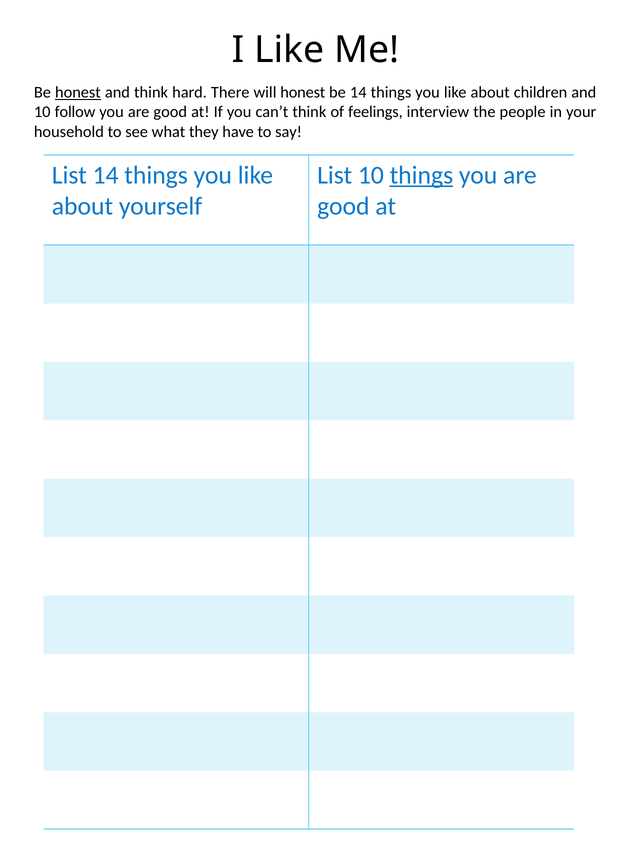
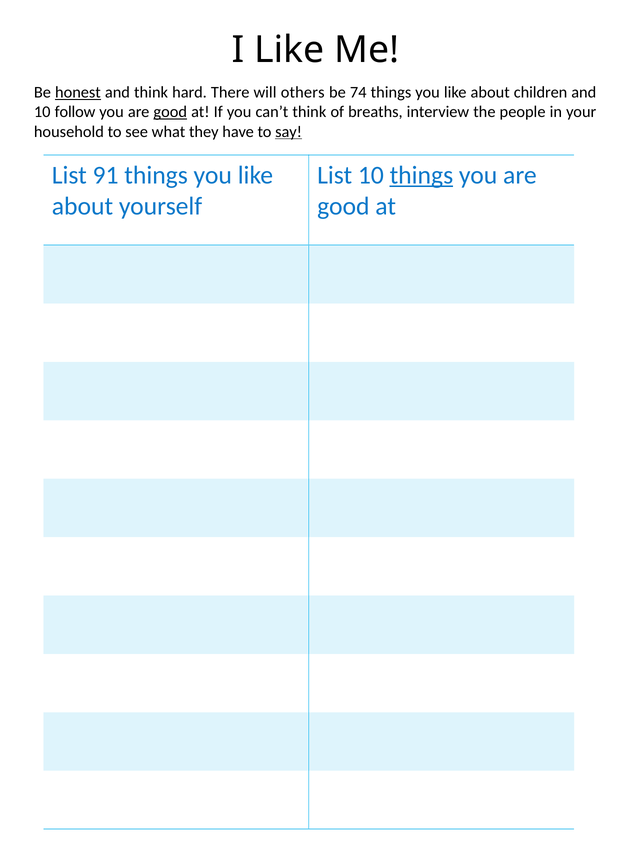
will honest: honest -> others
be 14: 14 -> 74
good at (170, 112) underline: none -> present
feelings: feelings -> breaths
say underline: none -> present
List 14: 14 -> 91
